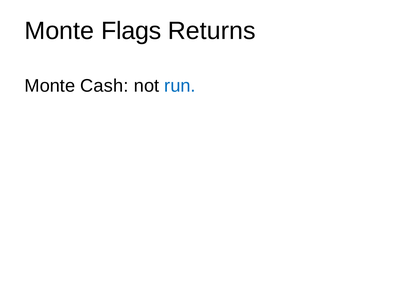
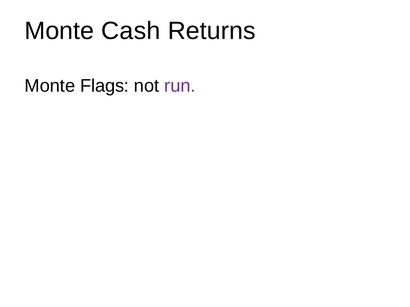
Flags: Flags -> Cash
Cash: Cash -> Flags
run colour: blue -> purple
